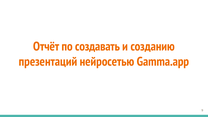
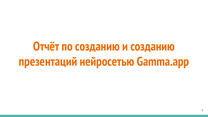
по создавать: создавать -> созданию
